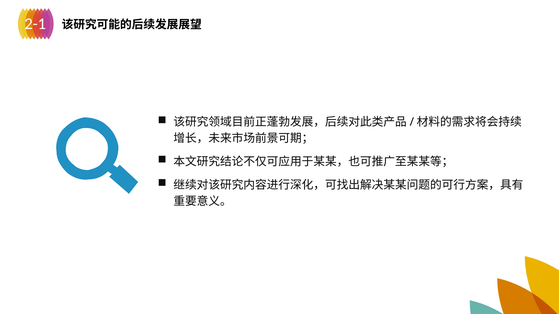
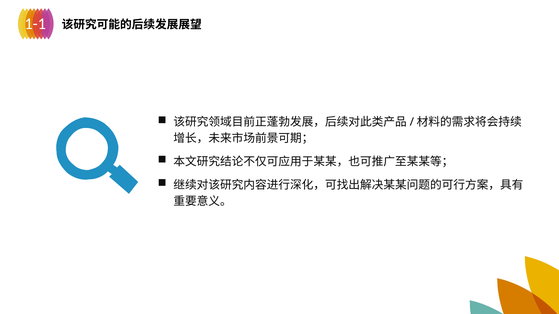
2-1: 2-1 -> 1-1
